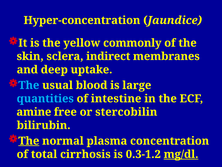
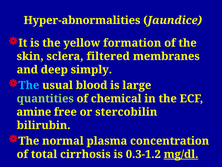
Hyper-concentration: Hyper-concentration -> Hyper-abnormalities
commonly: commonly -> formation
indirect: indirect -> filtered
uptake: uptake -> simply
quantities colour: light blue -> light green
intestine: intestine -> chemical
The at (29, 141) underline: present -> none
